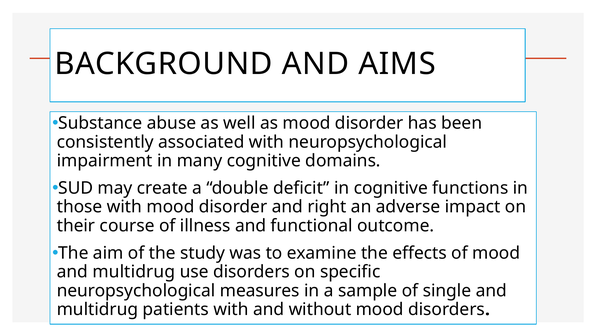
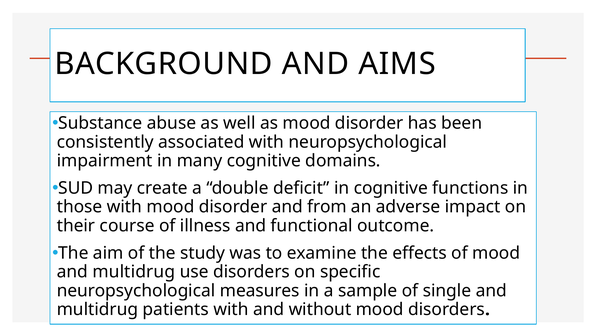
right: right -> from
